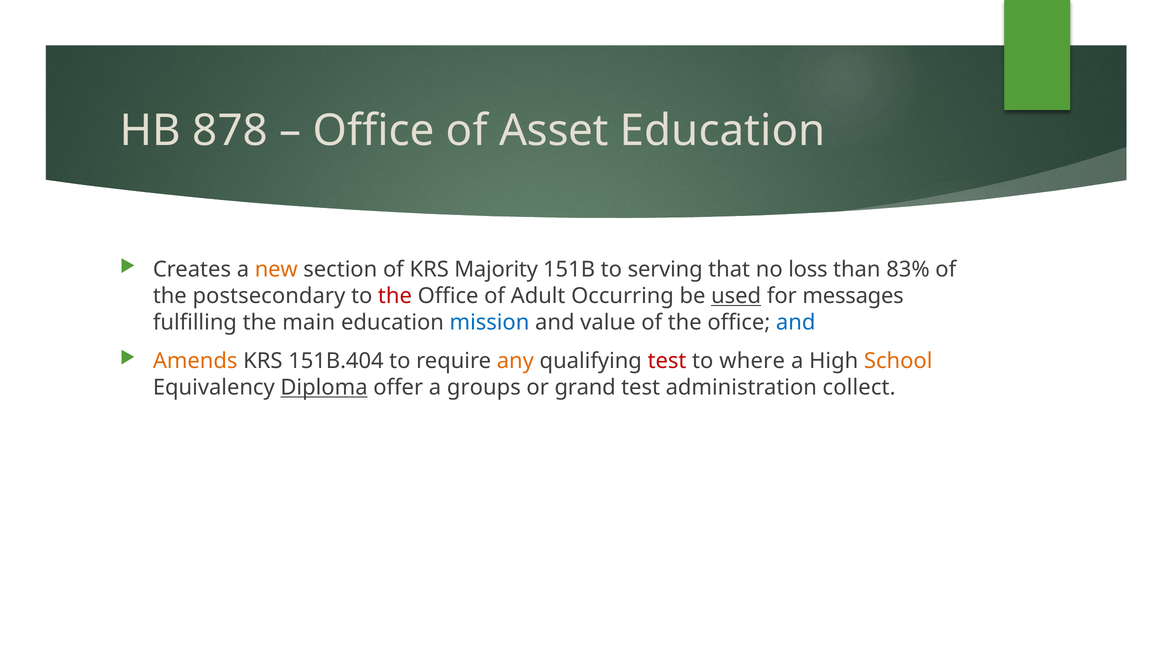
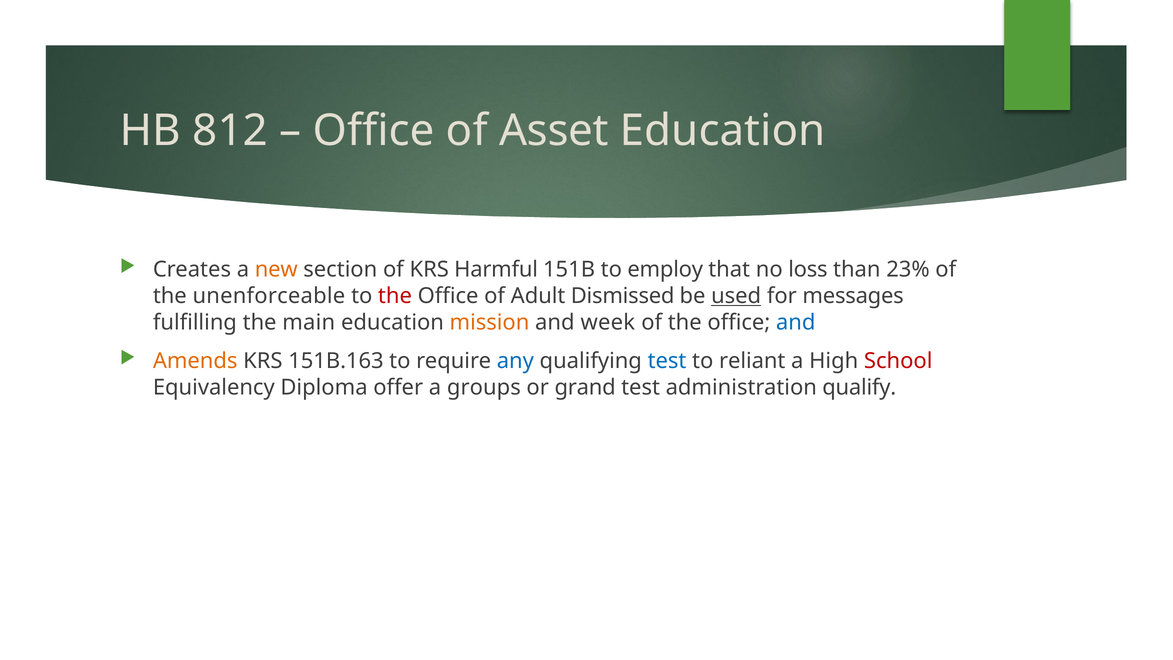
878: 878 -> 812
Majority: Majority -> Harmful
serving: serving -> employ
83%: 83% -> 23%
postsecondary: postsecondary -> unenforceable
Occurring: Occurring -> Dismissed
mission colour: blue -> orange
value: value -> week
151B.404: 151B.404 -> 151B.163
any colour: orange -> blue
test at (667, 361) colour: red -> blue
where: where -> reliant
School colour: orange -> red
Diploma underline: present -> none
collect: collect -> qualify
